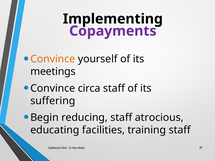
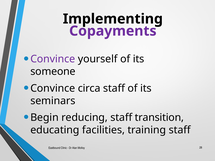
Convince at (53, 59) colour: orange -> purple
meetings: meetings -> someone
suffering: suffering -> seminars
atrocious: atrocious -> transition
